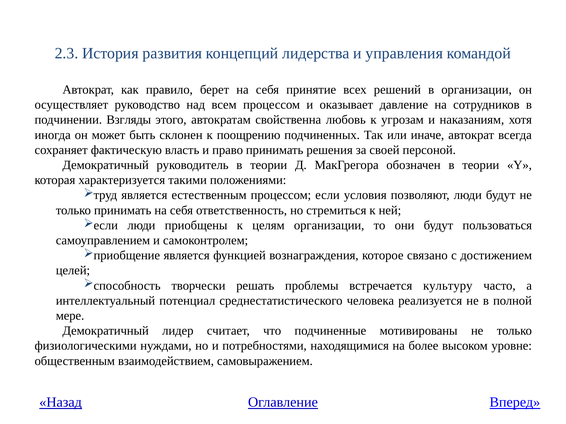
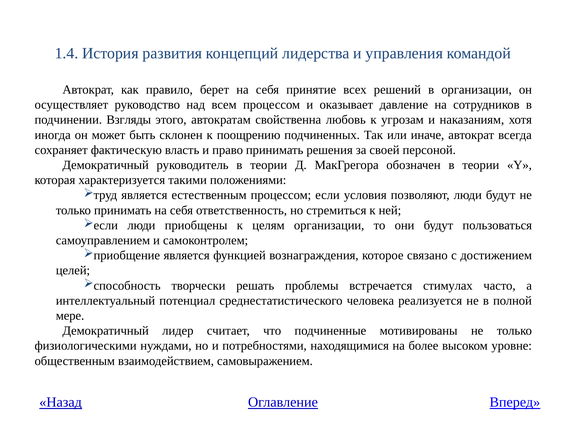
2.3: 2.3 -> 1.4
культуру: культуру -> стимулах
